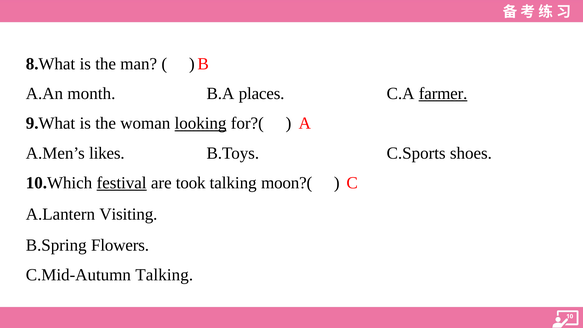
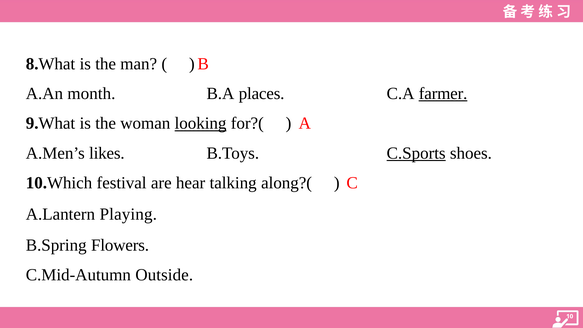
C.Sports underline: none -> present
festival underline: present -> none
took: took -> hear
moon?(: moon?( -> along?(
Visiting: Visiting -> Playing
C.Mid-Autumn Talking: Talking -> Outside
